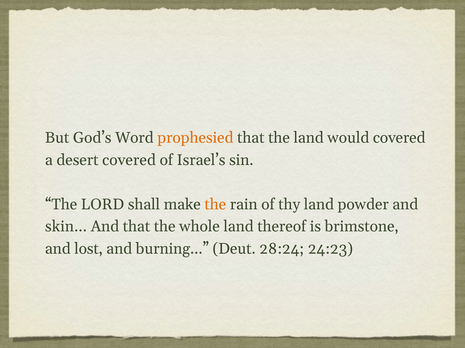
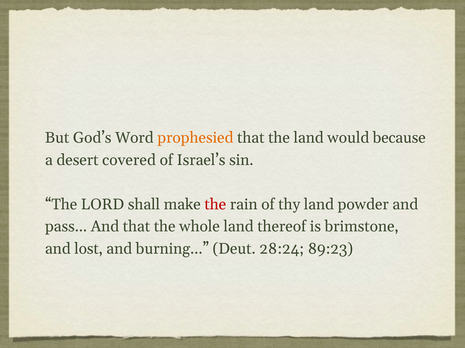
would covered: covered -> because
the at (215, 205) colour: orange -> red
skin: skin -> pass
24:23: 24:23 -> 89:23
